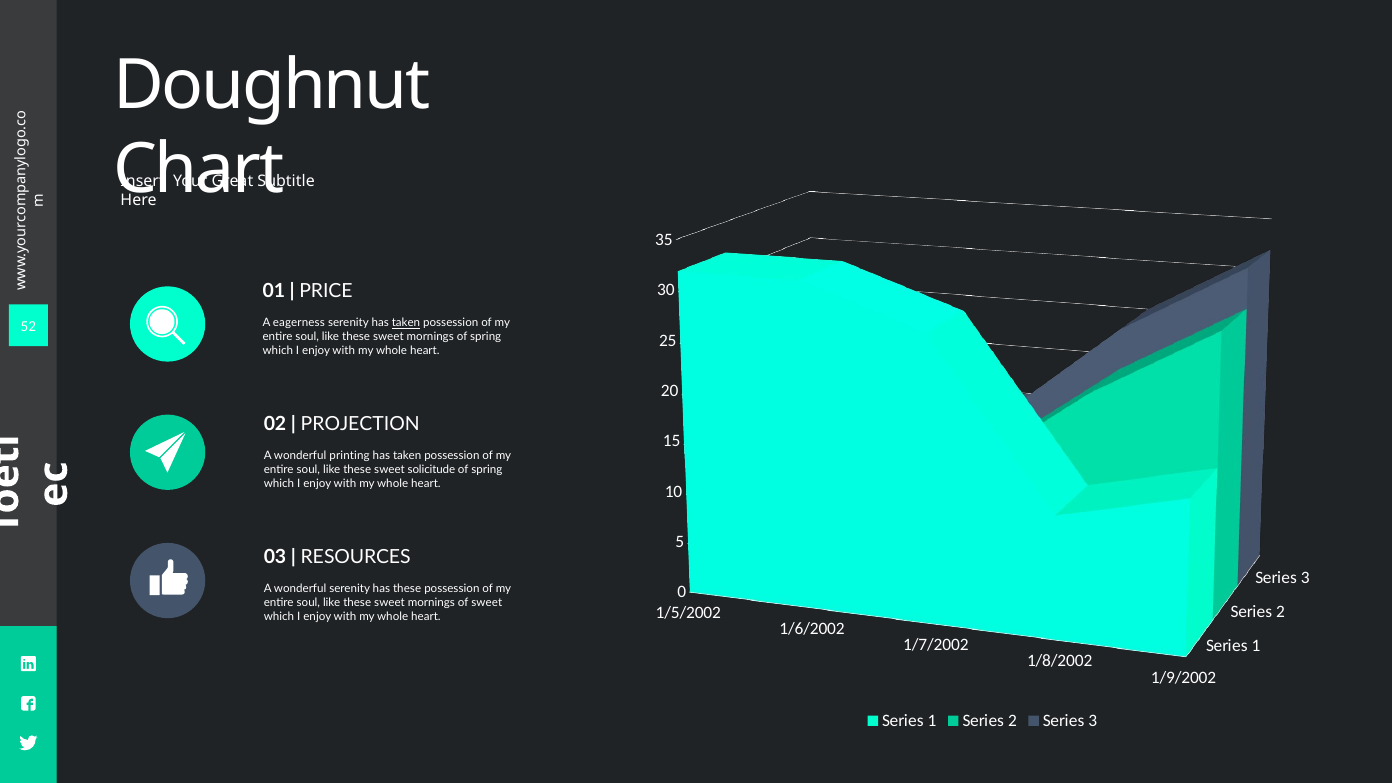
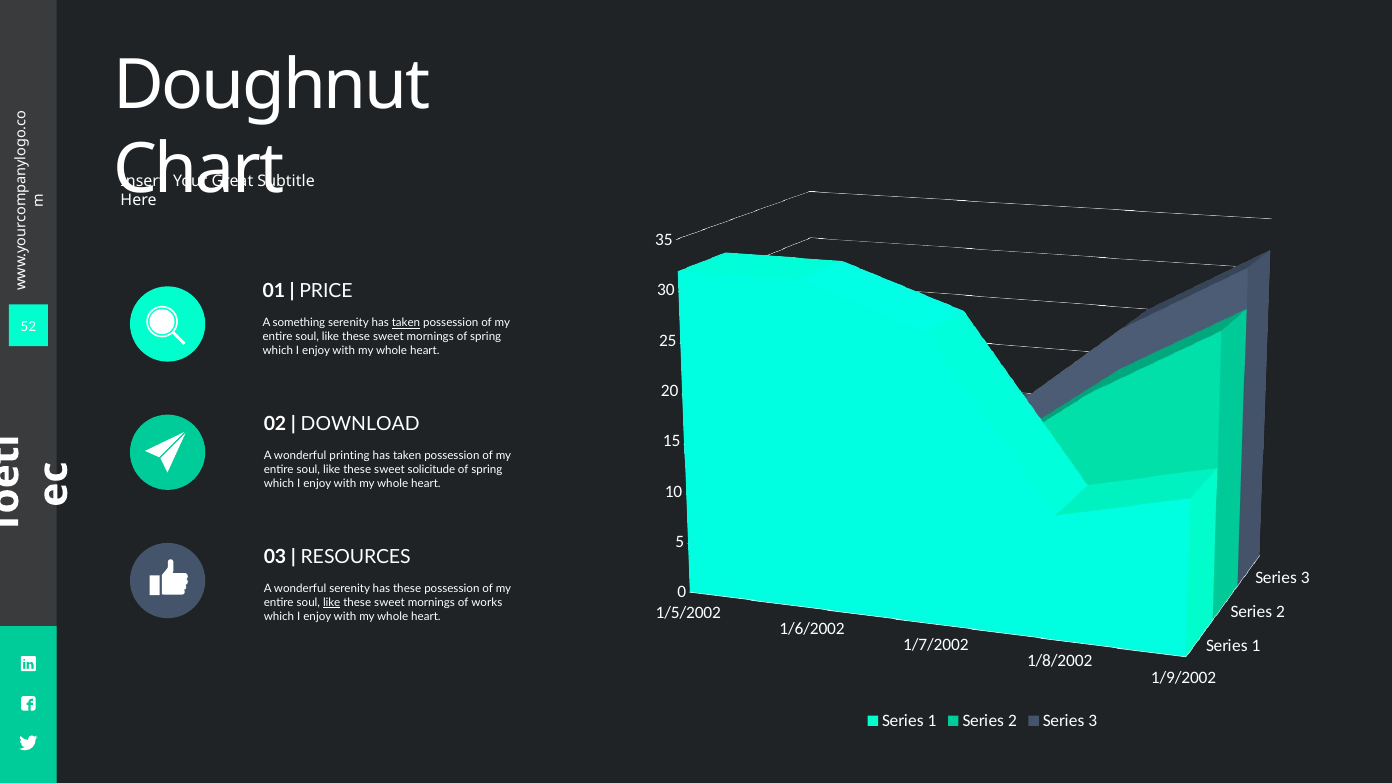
eagerness: eagerness -> something
PROJECTION: PROJECTION -> DOWNLOAD
like at (332, 603) underline: none -> present
of sweet: sweet -> works
